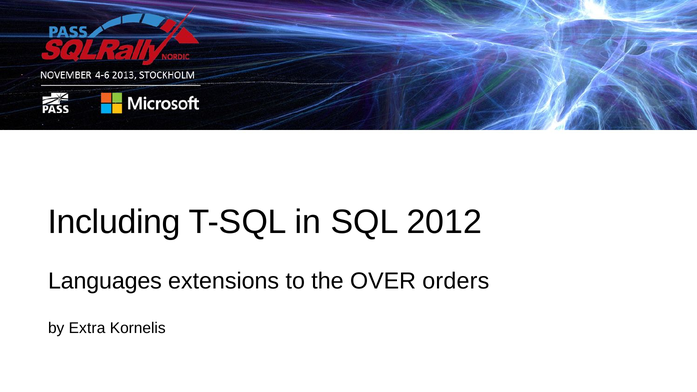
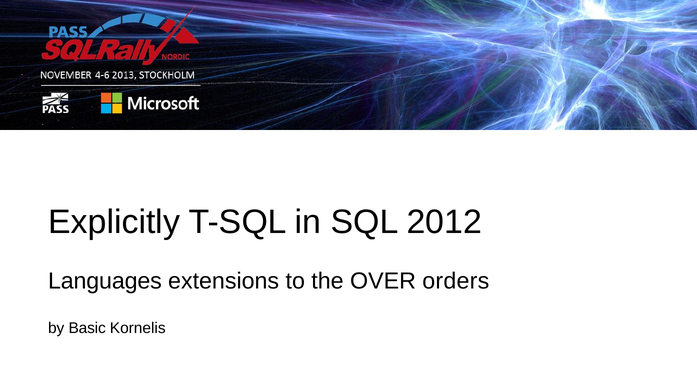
Including: Including -> Explicitly
Extra: Extra -> Basic
